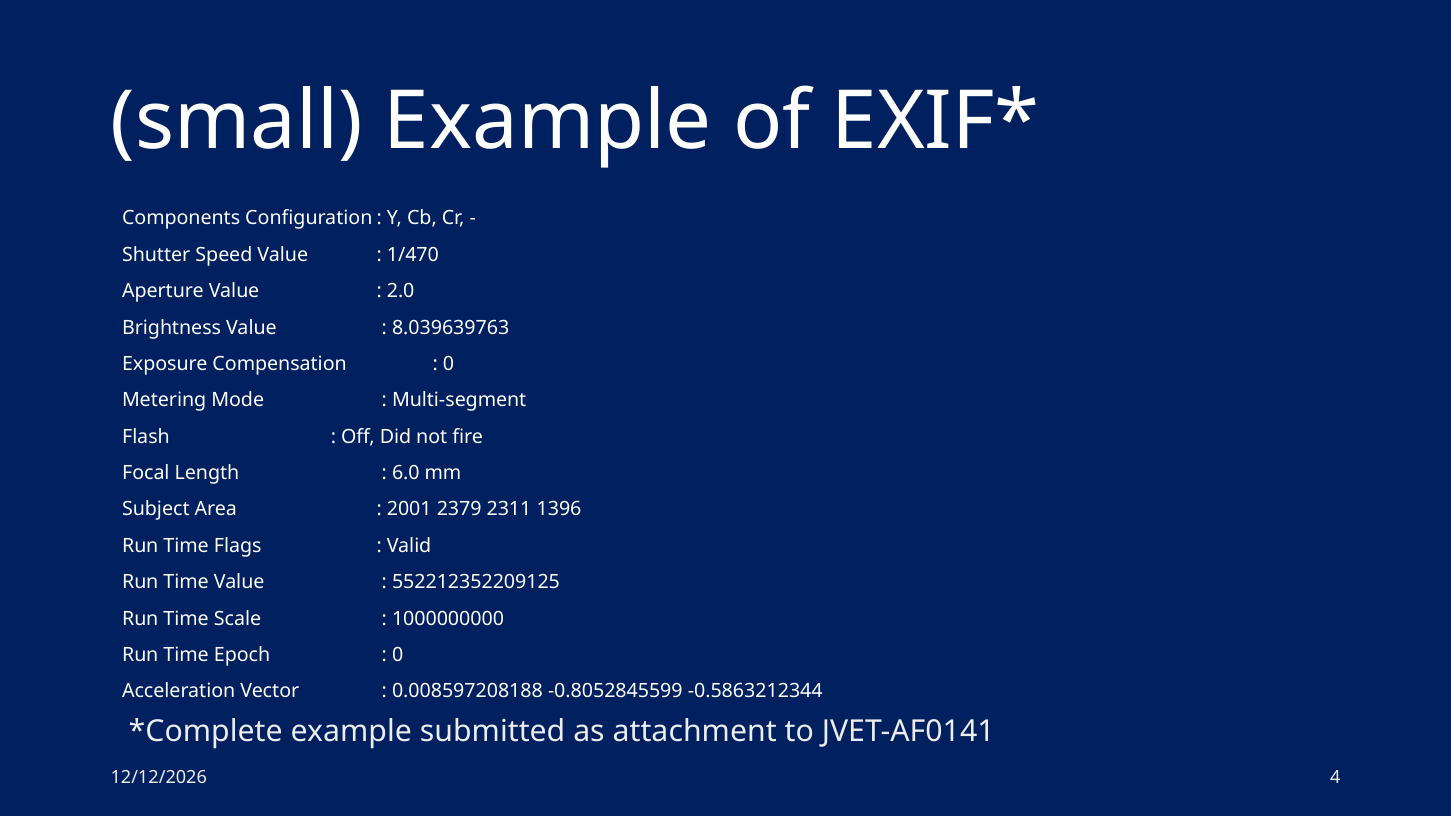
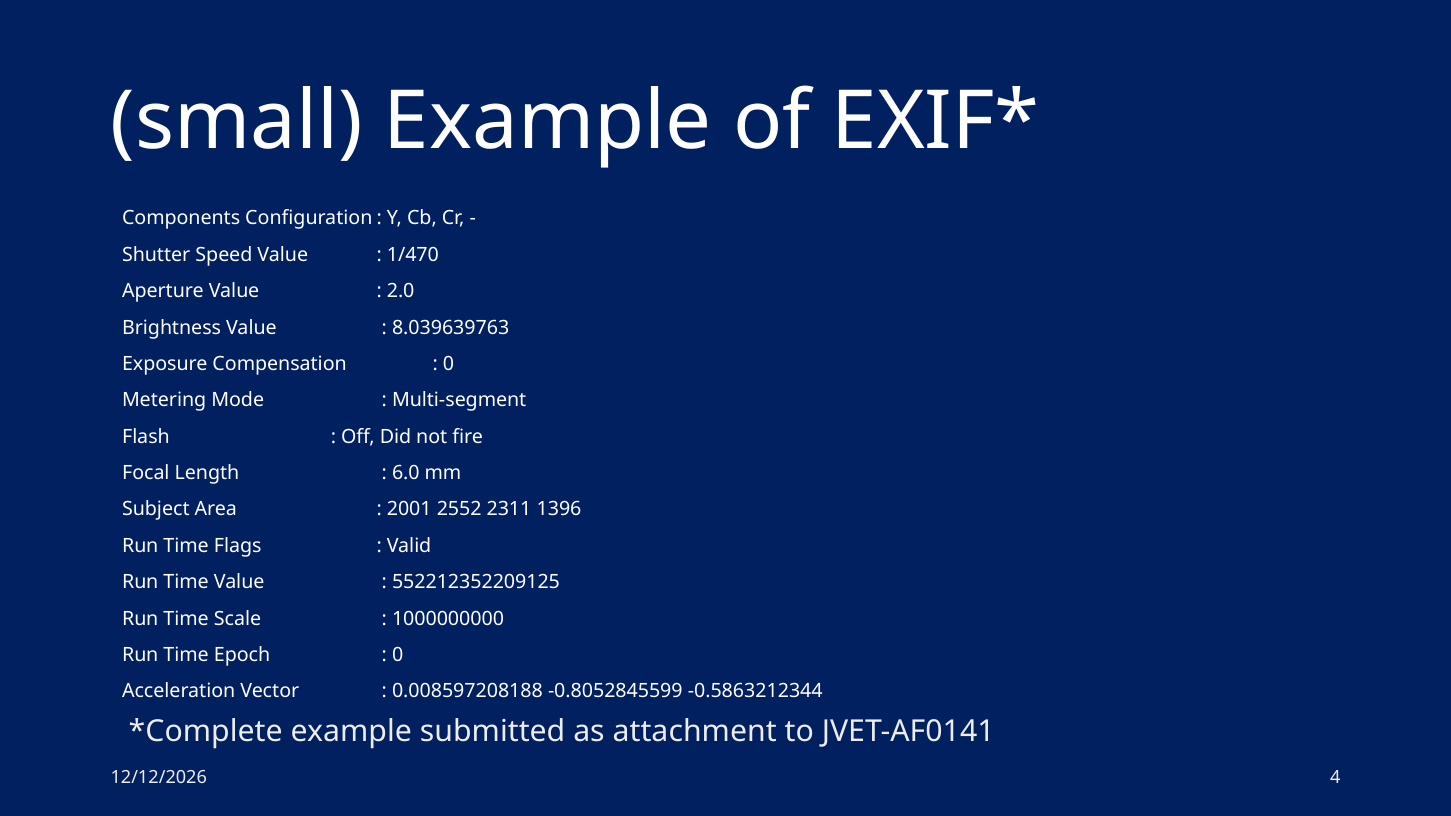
2379: 2379 -> 2552
